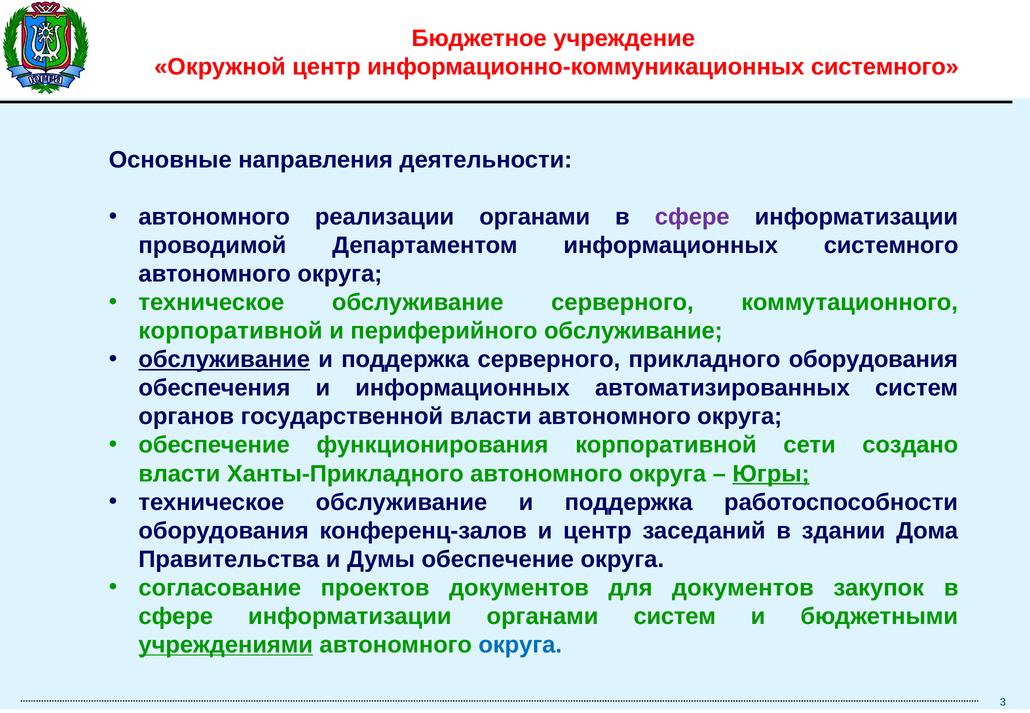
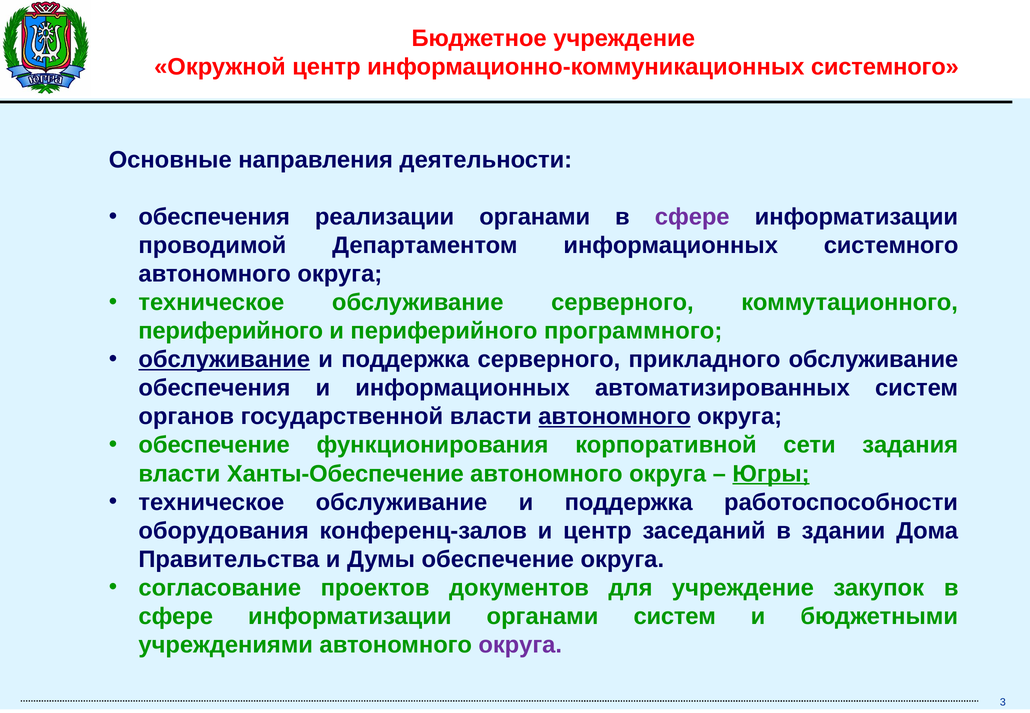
автономного at (214, 217): автономного -> обеспечения
корпоративной at (231, 331): корпоративной -> периферийного
периферийного обслуживание: обслуживание -> программного
прикладного оборудования: оборудования -> обслуживание
автономного at (615, 417) underline: none -> present
создано: создано -> задания
Ханты-Прикладного: Ханты-Прикладного -> Ханты-Обеспечение
для документов: документов -> учреждение
учреждениями underline: present -> none
округа at (520, 645) colour: blue -> purple
